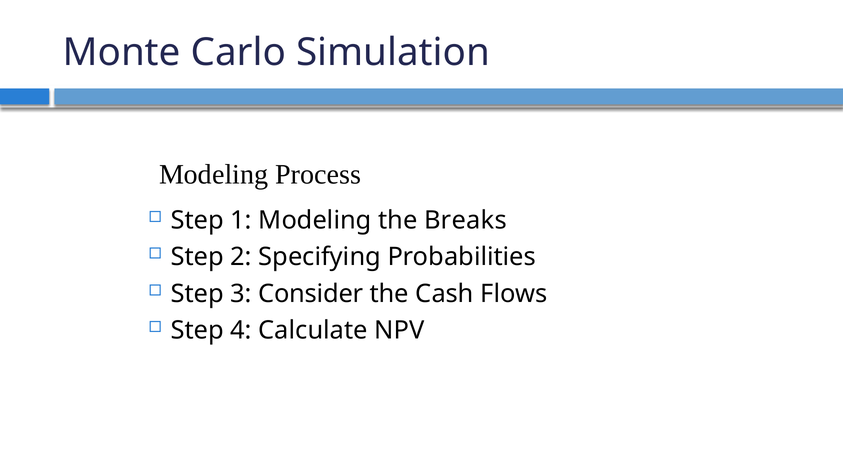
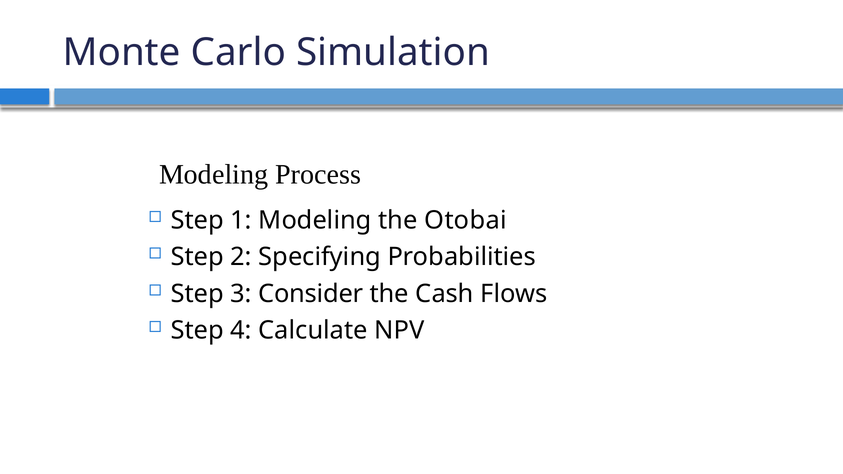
Breaks: Breaks -> Otobai
